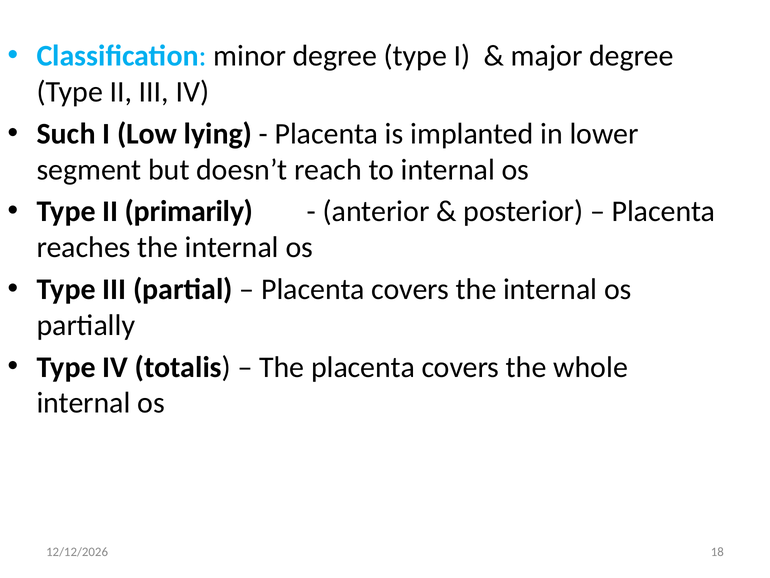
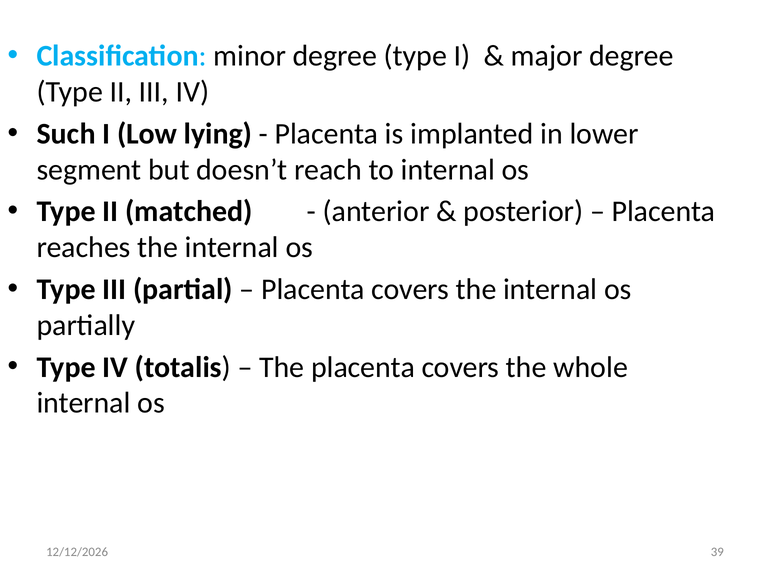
primarily: primarily -> matched
18: 18 -> 39
